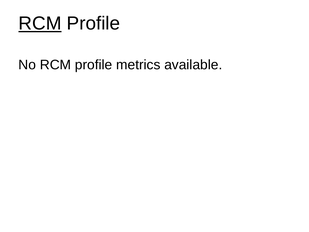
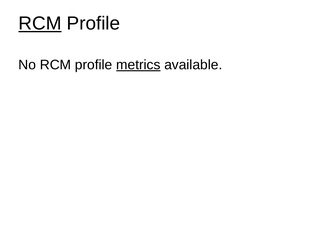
metrics underline: none -> present
